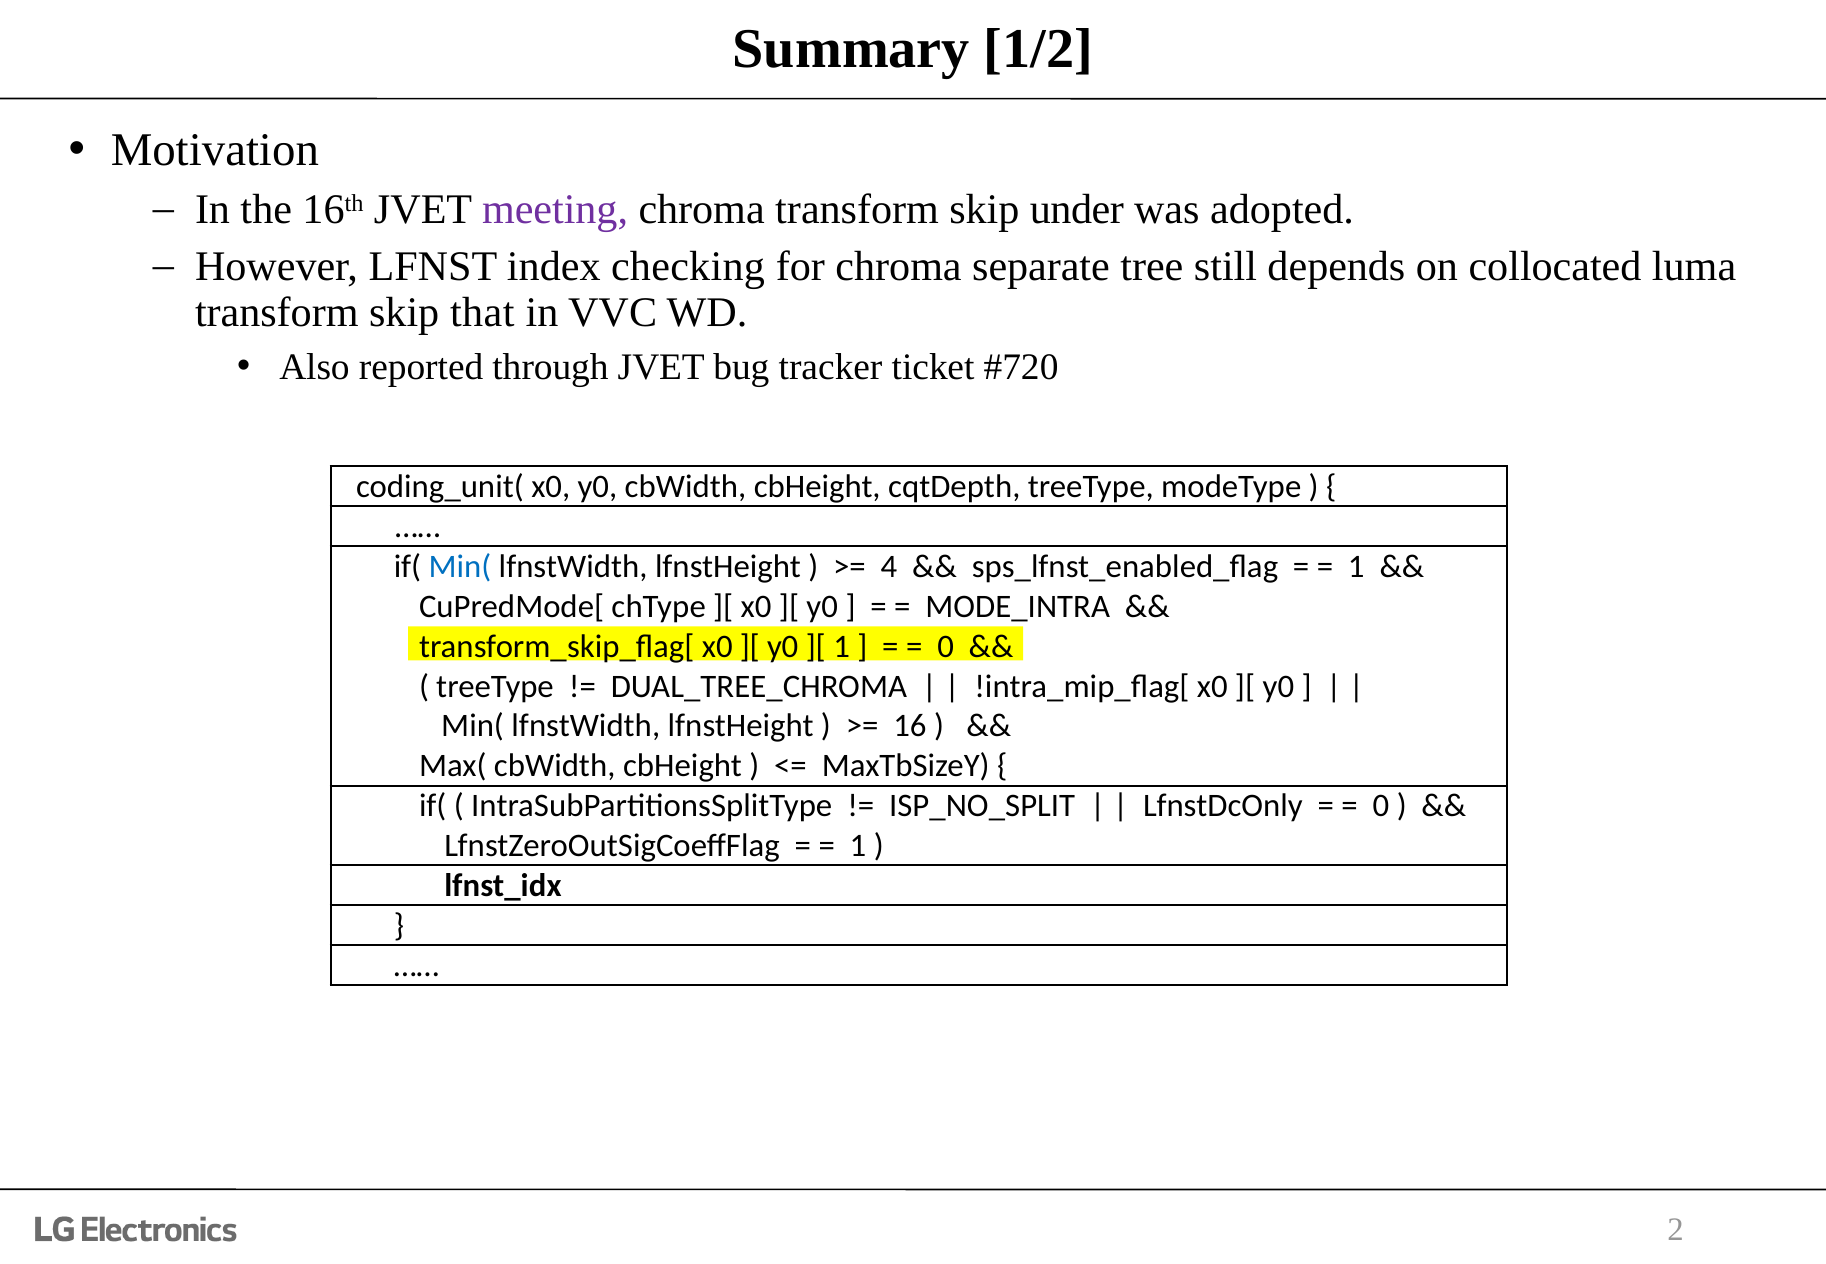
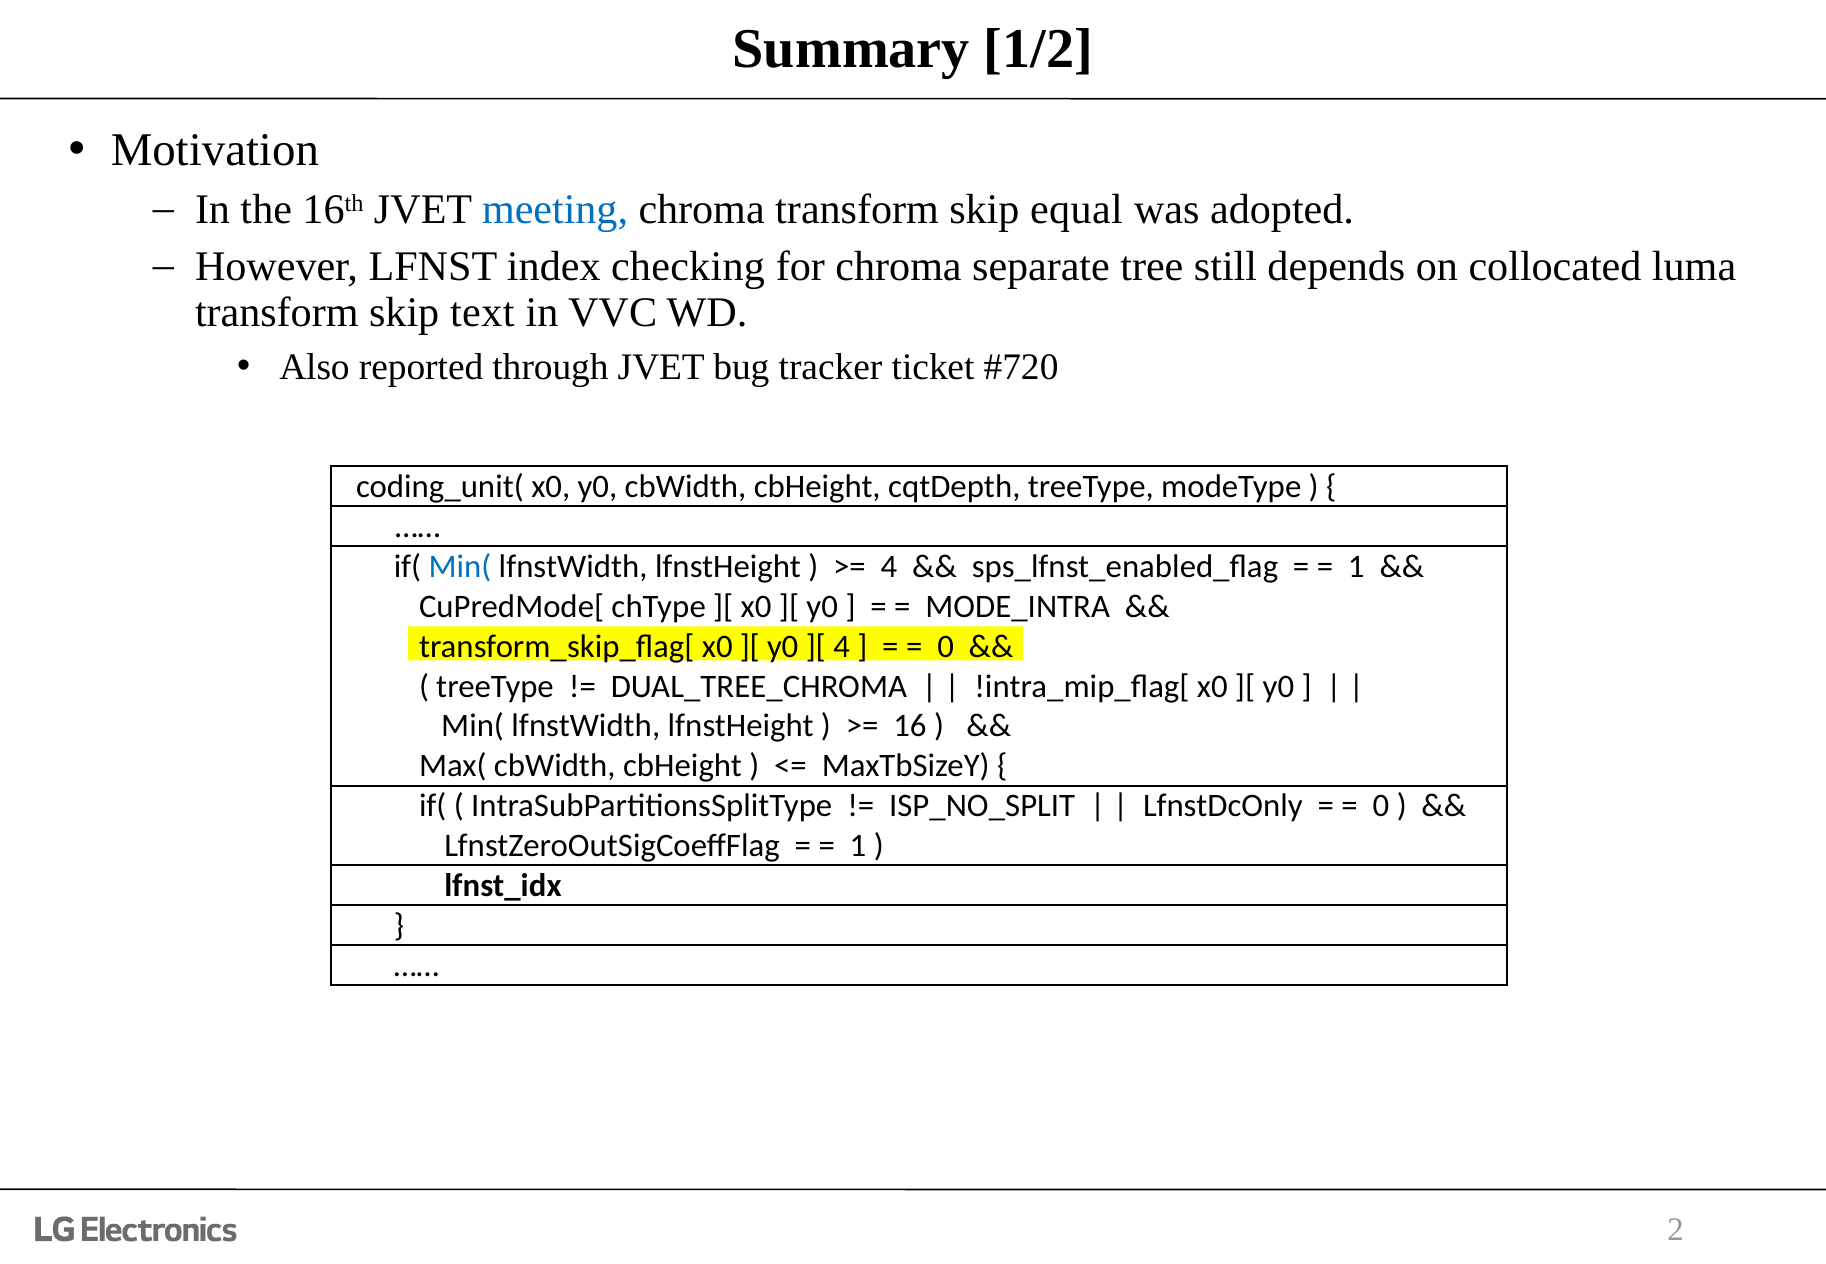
meeting colour: purple -> blue
under: under -> equal
that: that -> text
1 at (842, 646): 1 -> 4
